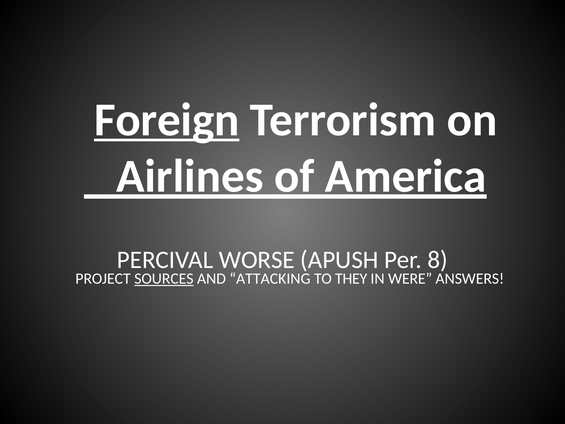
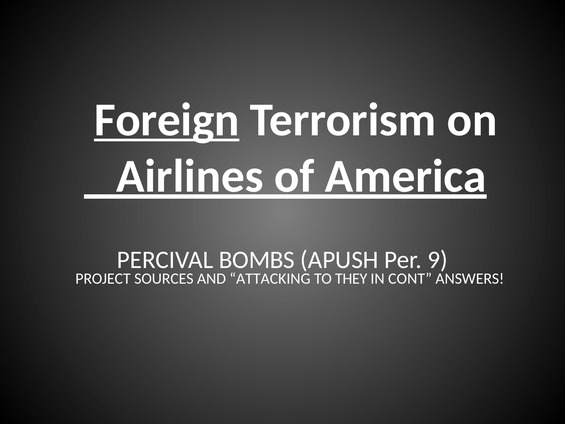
WORSE: WORSE -> BOMBS
8: 8 -> 9
SOURCES underline: present -> none
WERE: WERE -> CONT
